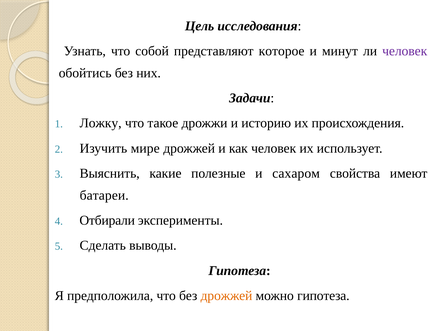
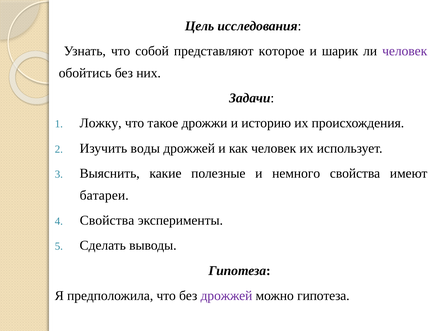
минут: минут -> шарик
мире: мире -> воды
сахаром: сахаром -> немного
Отбирали at (107, 221): Отбирали -> Свойства
дрожжей at (227, 296) colour: orange -> purple
